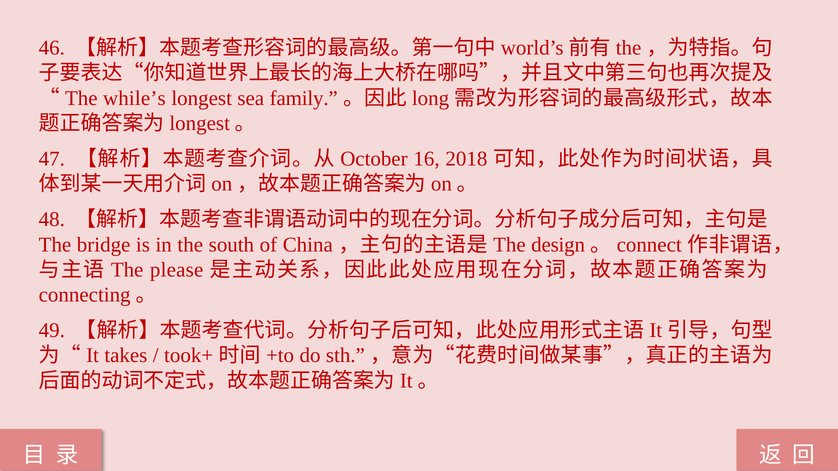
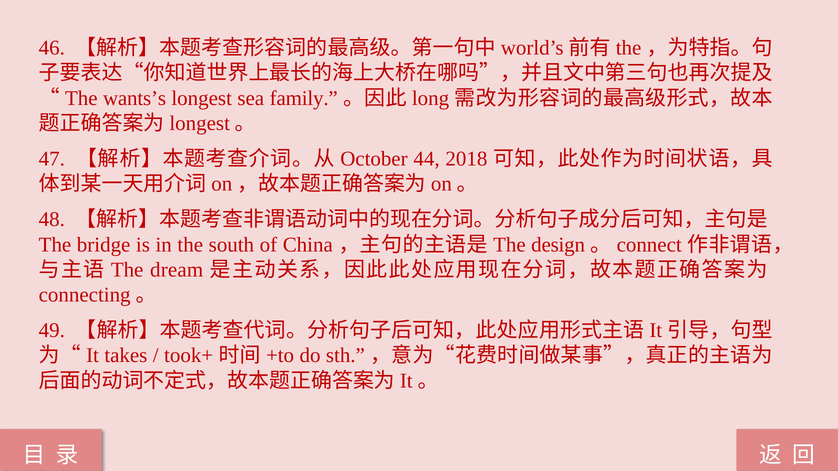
while’s: while’s -> wants’s
16: 16 -> 44
please: please -> dream
